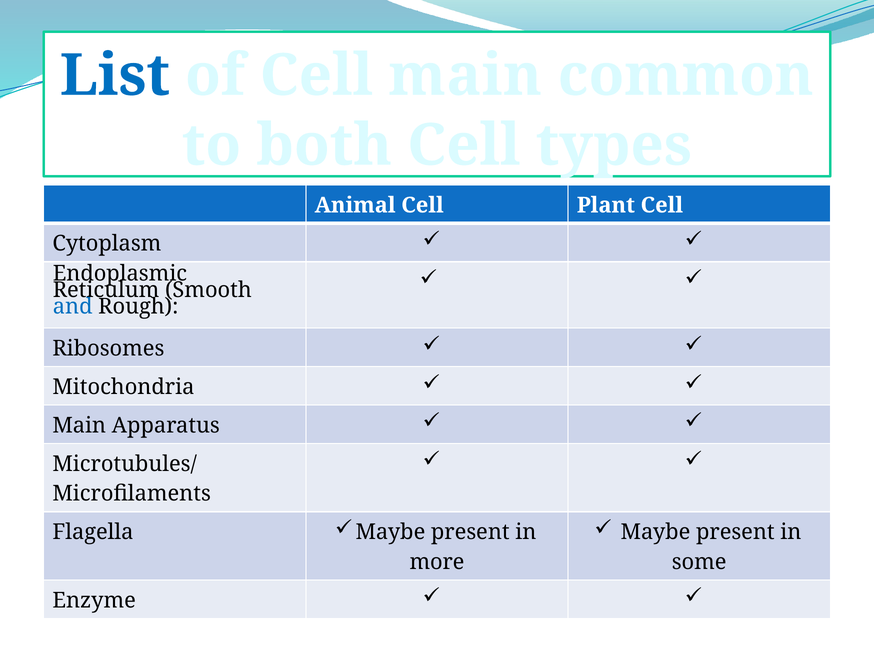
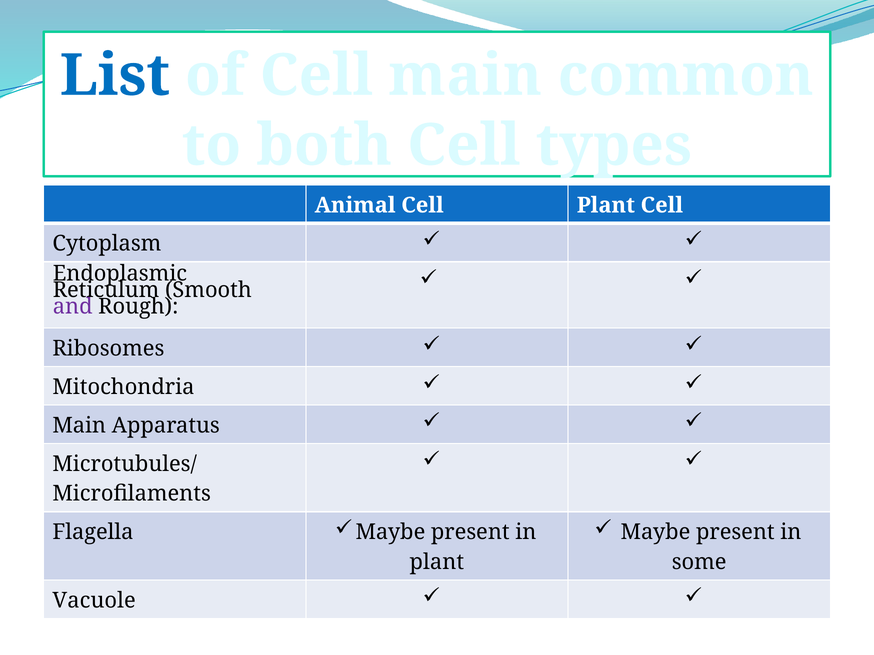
and colour: blue -> purple
more at (437, 562): more -> plant
Enzyme: Enzyme -> Vacuole
